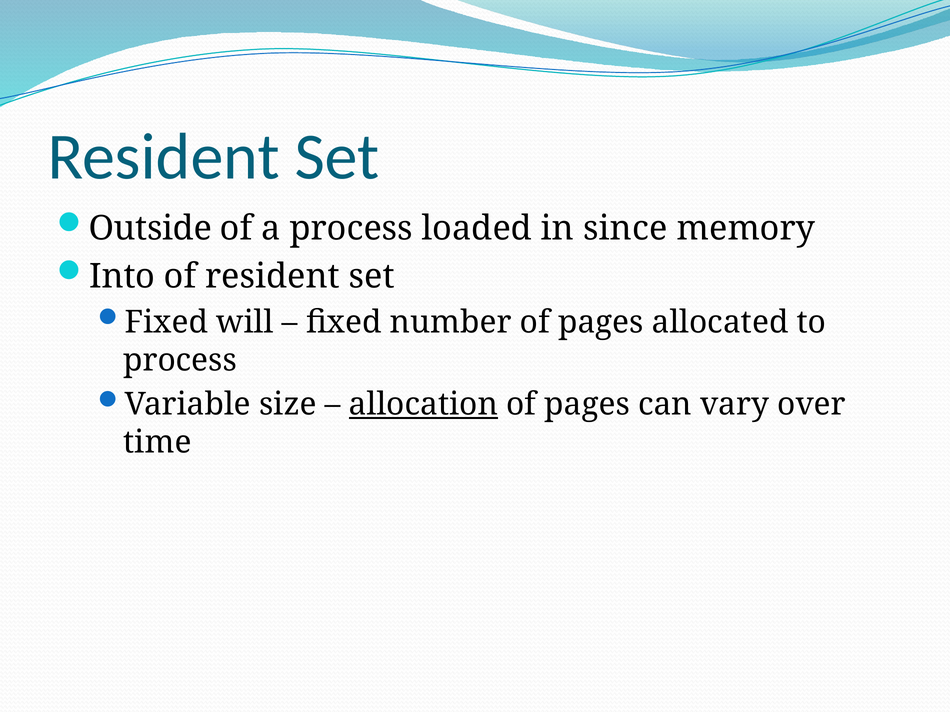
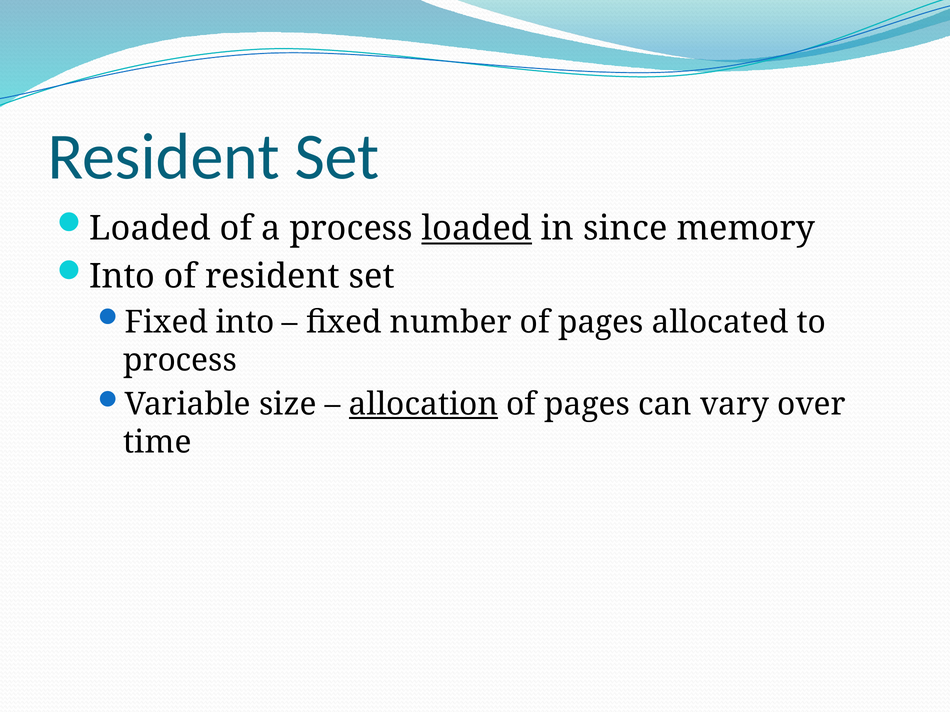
Outside at (150, 229): Outside -> Loaded
loaded at (477, 229) underline: none -> present
Fixed will: will -> into
